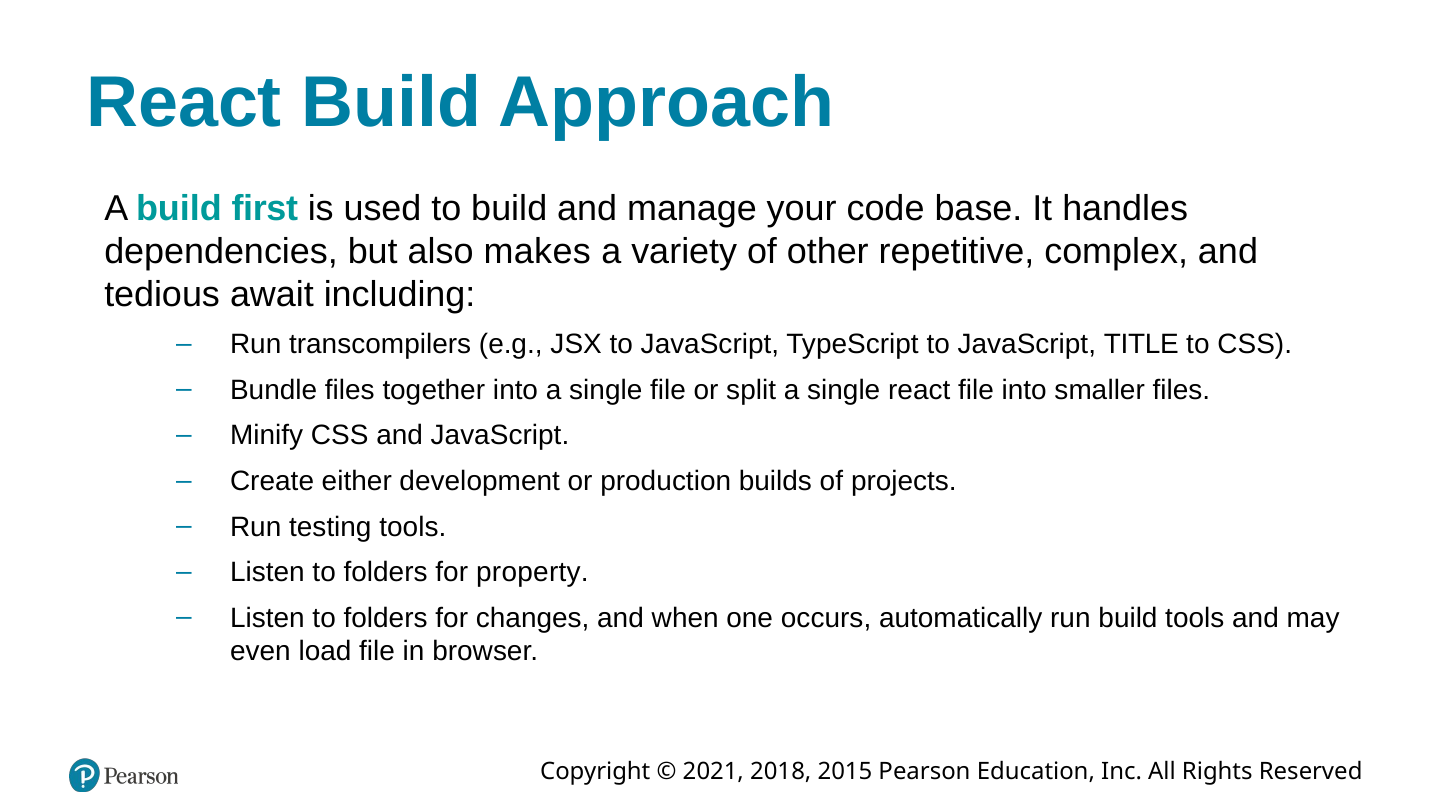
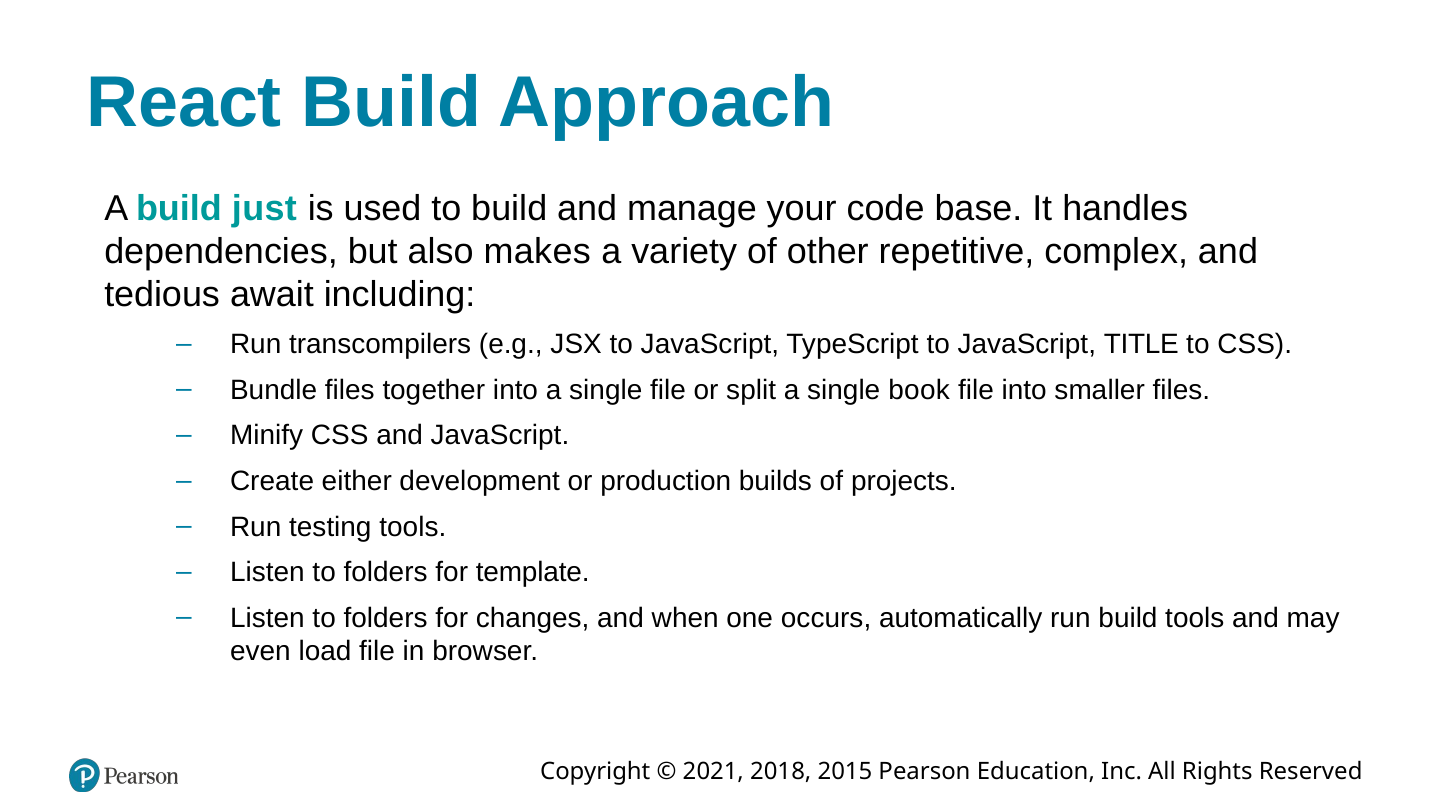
first: first -> just
single react: react -> book
property: property -> template
